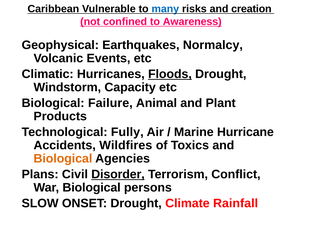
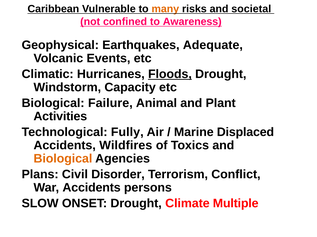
many colour: blue -> orange
creation: creation -> societal
Normalcy: Normalcy -> Adequate
Products: Products -> Activities
Hurricane: Hurricane -> Displaced
Disorder underline: present -> none
War Biological: Biological -> Accidents
Rainfall: Rainfall -> Multiple
